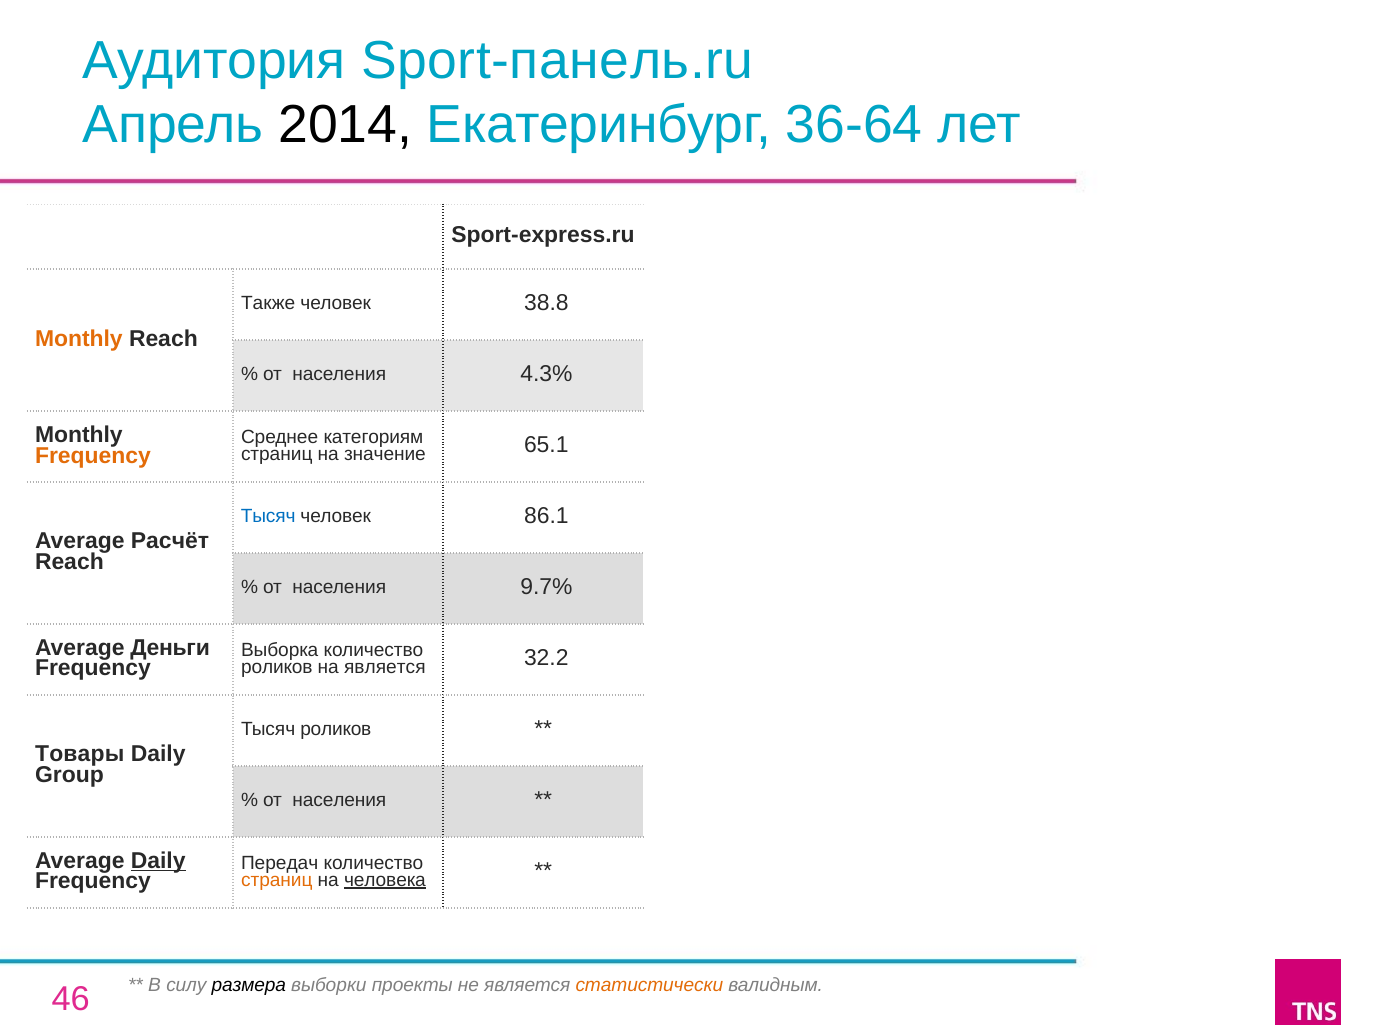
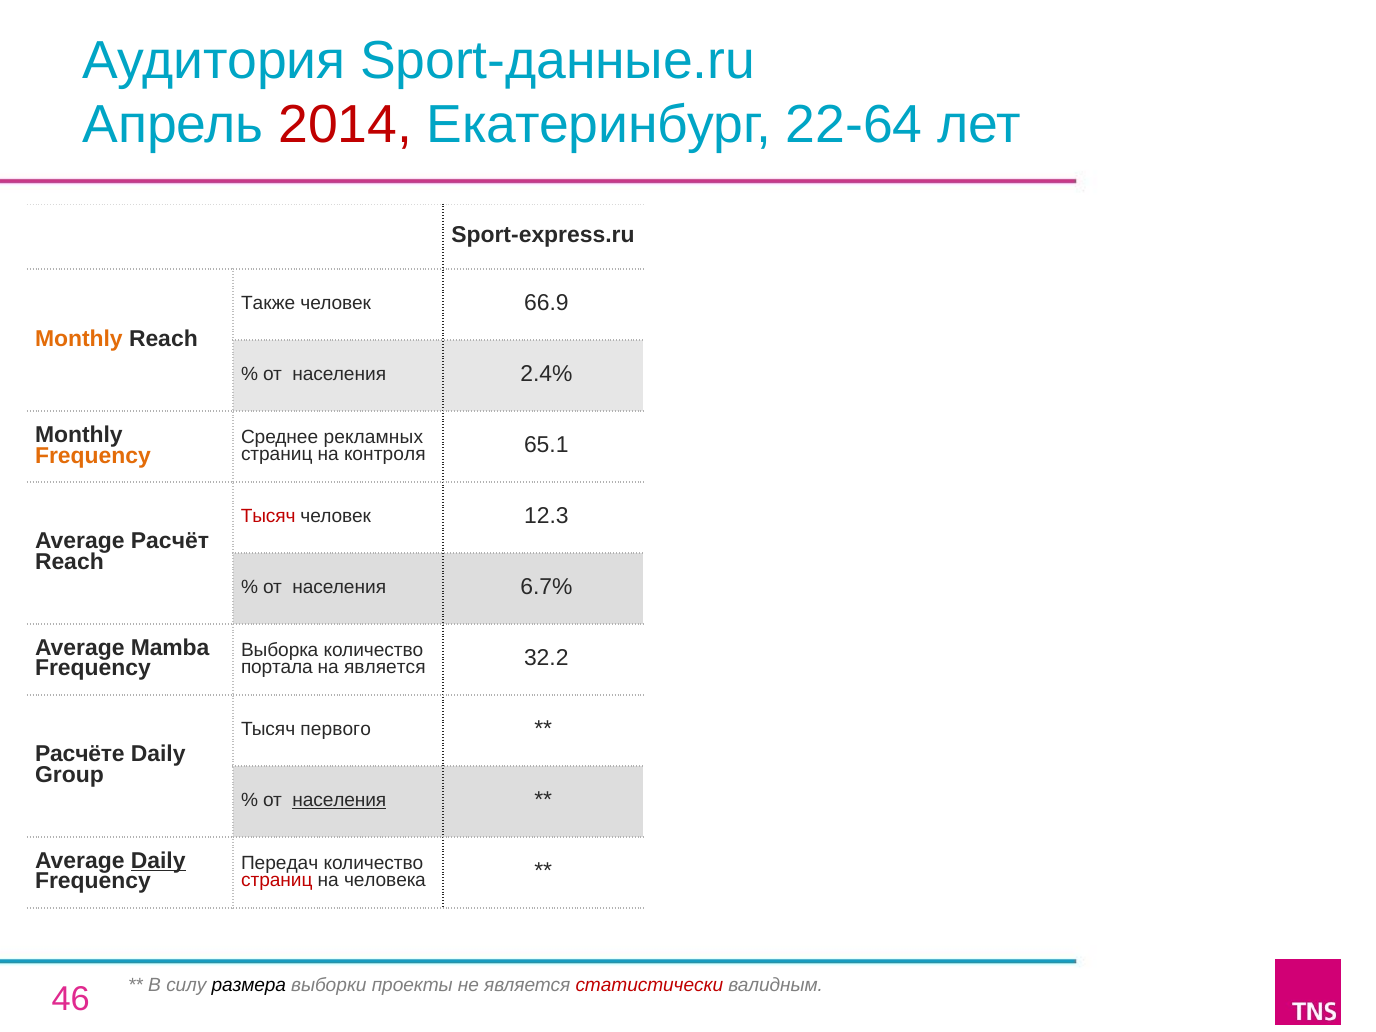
Sport-панель.ru: Sport-панель.ru -> Sport-данные.ru
2014 colour: black -> red
36-64: 36-64 -> 22-64
38.8: 38.8 -> 66.9
4.3%: 4.3% -> 2.4%
категориям: категориям -> рекламных
значение: значение -> контроля
Тысяч at (268, 516) colour: blue -> red
86.1: 86.1 -> 12.3
9.7%: 9.7% -> 6.7%
Деньги: Деньги -> Mamba
роликов at (277, 667): роликов -> портала
Тысяч роликов: роликов -> первого
Товары: Товары -> Расчёте
населения at (339, 800) underline: none -> present
страниц at (277, 880) colour: orange -> red
человека underline: present -> none
статистически colour: orange -> red
